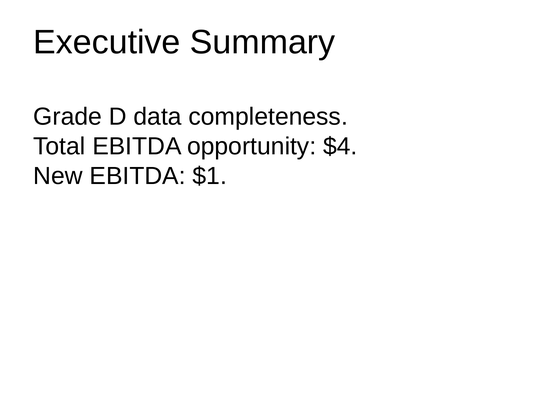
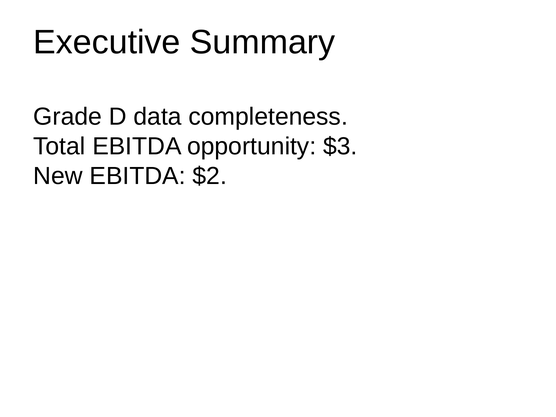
$4: $4 -> $3
$1: $1 -> $2
